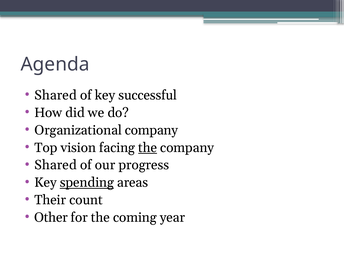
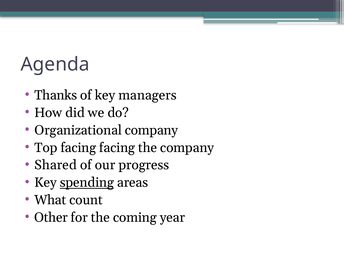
Shared at (56, 95): Shared -> Thanks
successful: successful -> managers
Top vision: vision -> facing
the at (148, 148) underline: present -> none
Their: Their -> What
